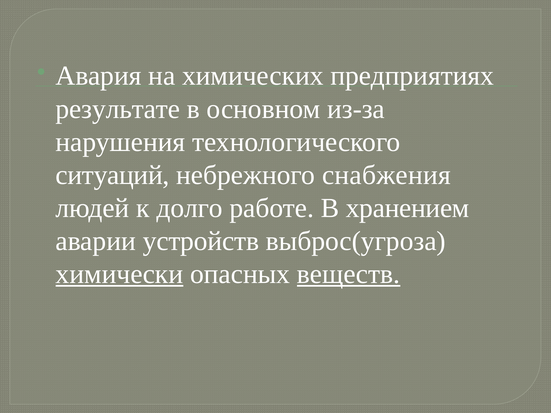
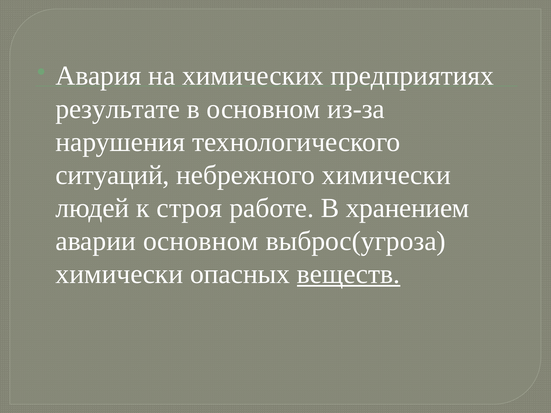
небрежного снабжения: снабжения -> химически
долго: долго -> строя
аварии устройств: устройств -> основном
химически at (119, 274) underline: present -> none
